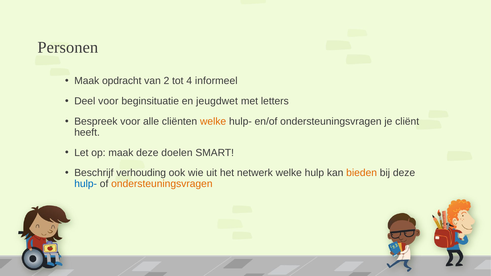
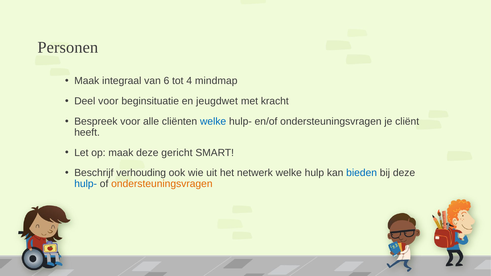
opdracht: opdracht -> integraal
2: 2 -> 6
informeel: informeel -> mindmap
letters: letters -> kracht
welke at (213, 121) colour: orange -> blue
doelen: doelen -> gericht
bieden colour: orange -> blue
